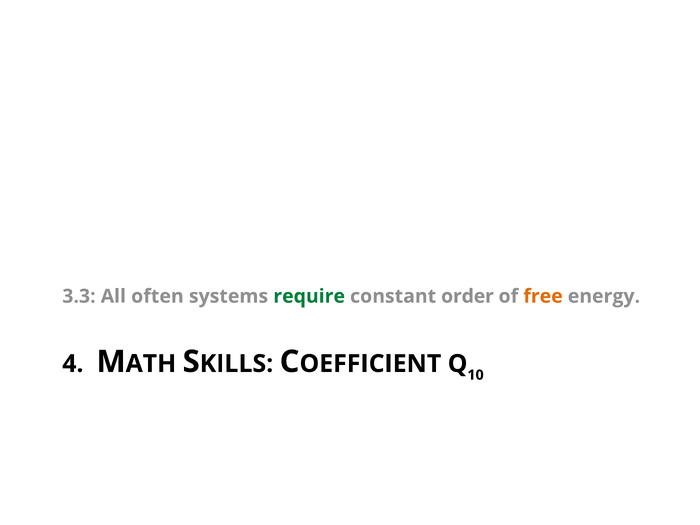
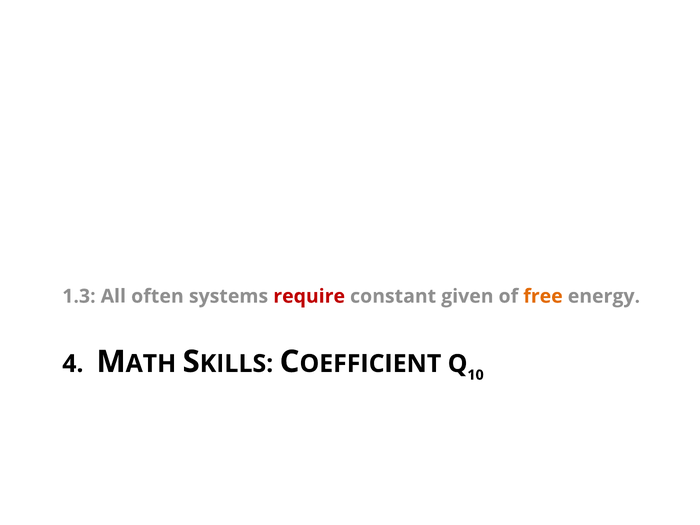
3.3: 3.3 -> 1.3
require colour: green -> red
order: order -> given
